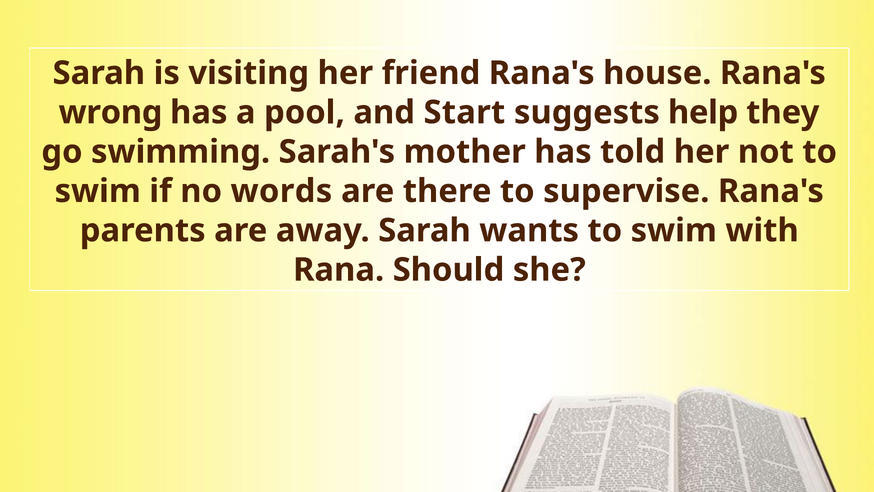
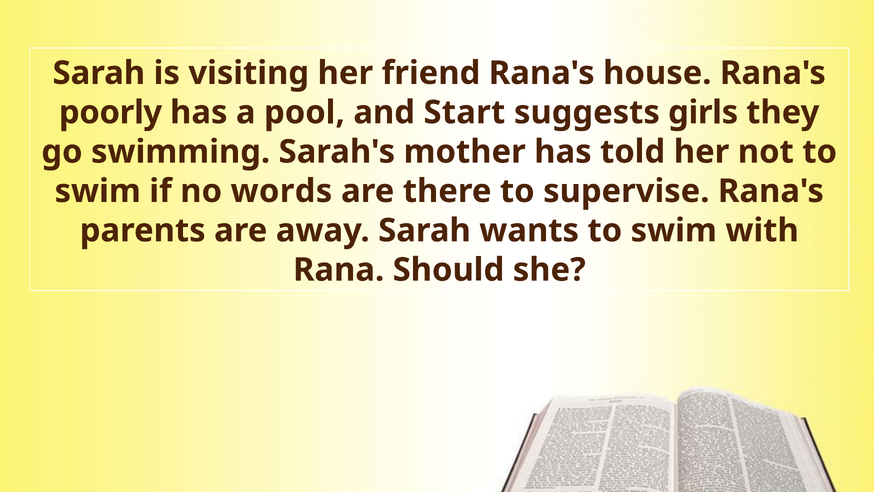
wrong: wrong -> poorly
help: help -> girls
